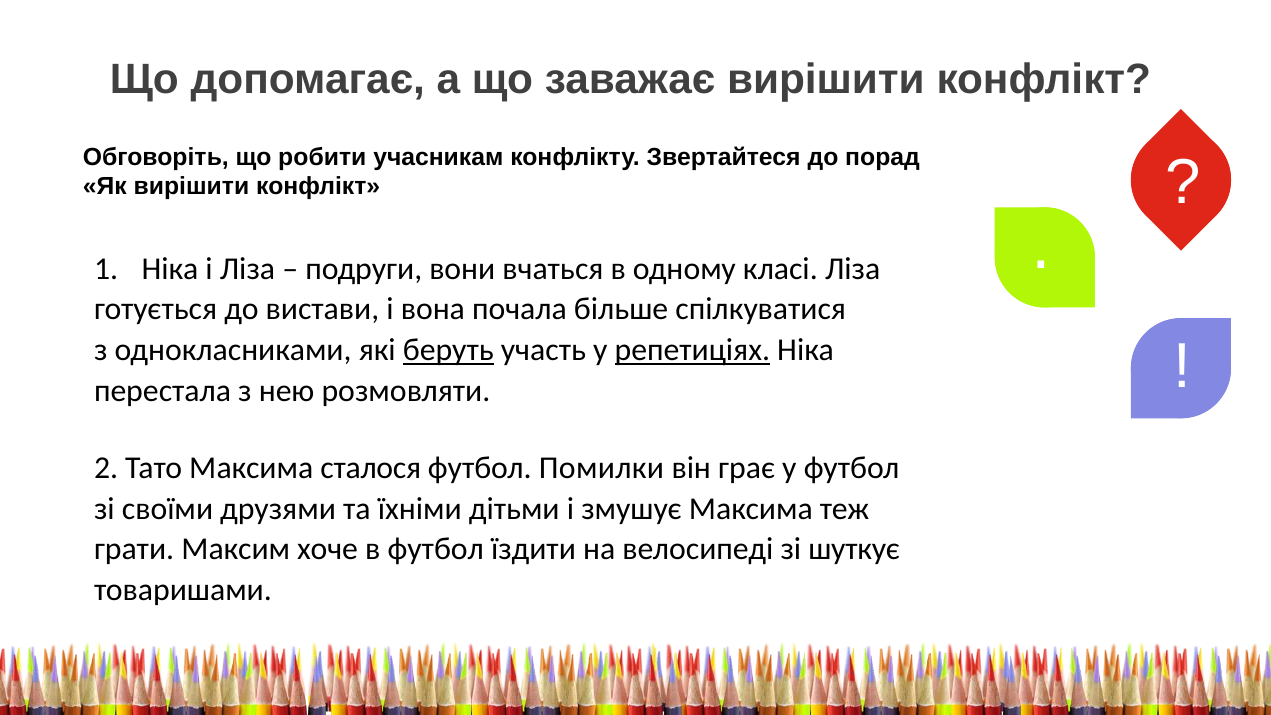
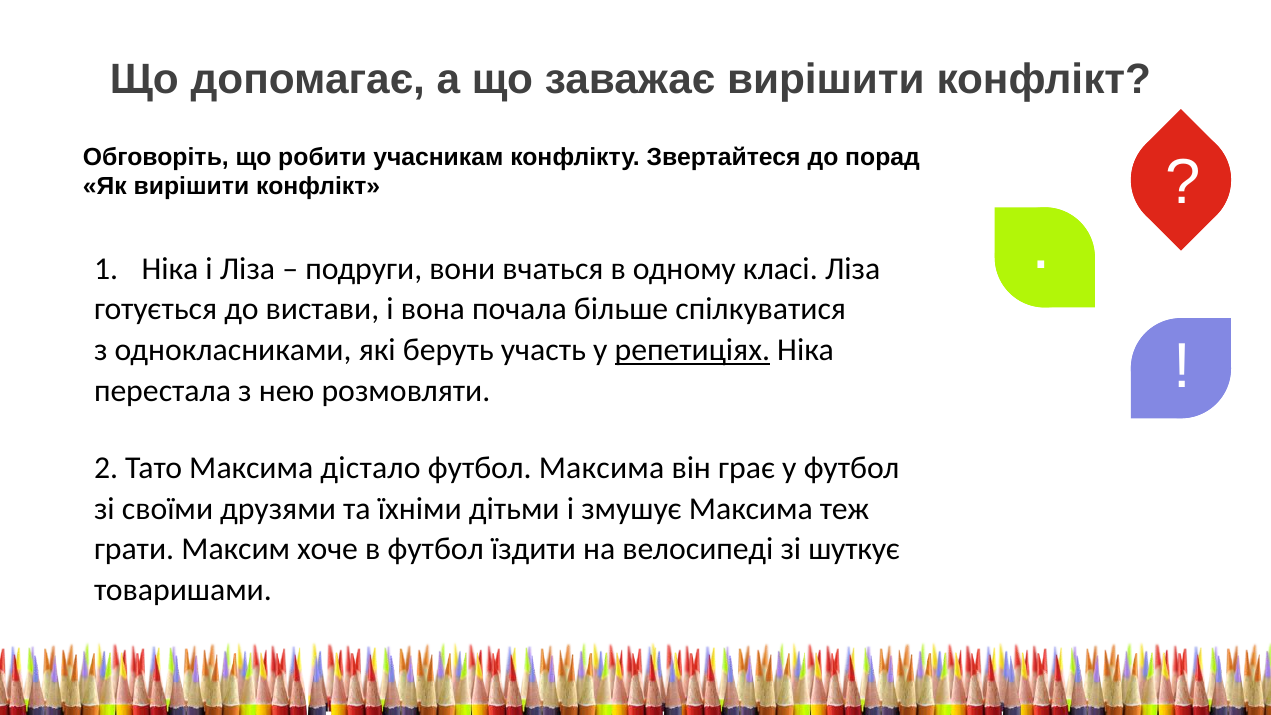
беруть underline: present -> none
сталося: сталося -> дістало
футбол Помилки: Помилки -> Максима
